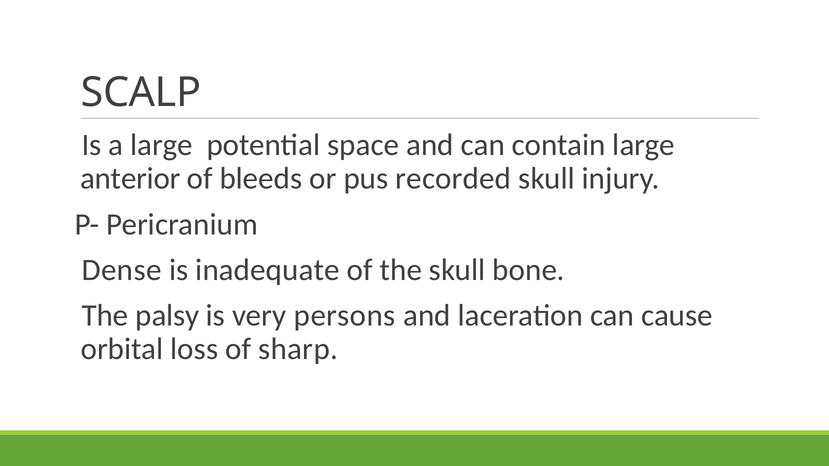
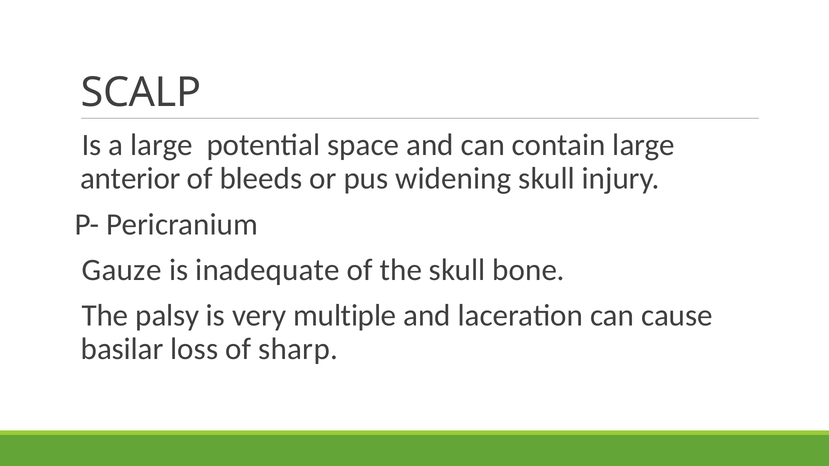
recorded: recorded -> widening
Dense: Dense -> Gauze
persons: persons -> multiple
orbital: orbital -> basilar
